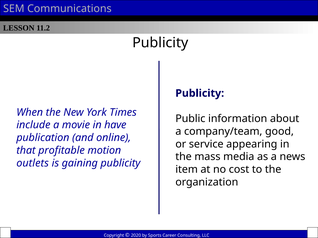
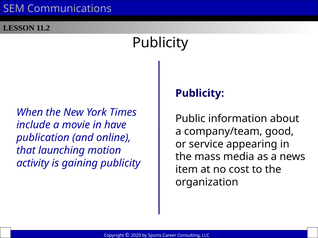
profitable: profitable -> launching
outlets: outlets -> activity
